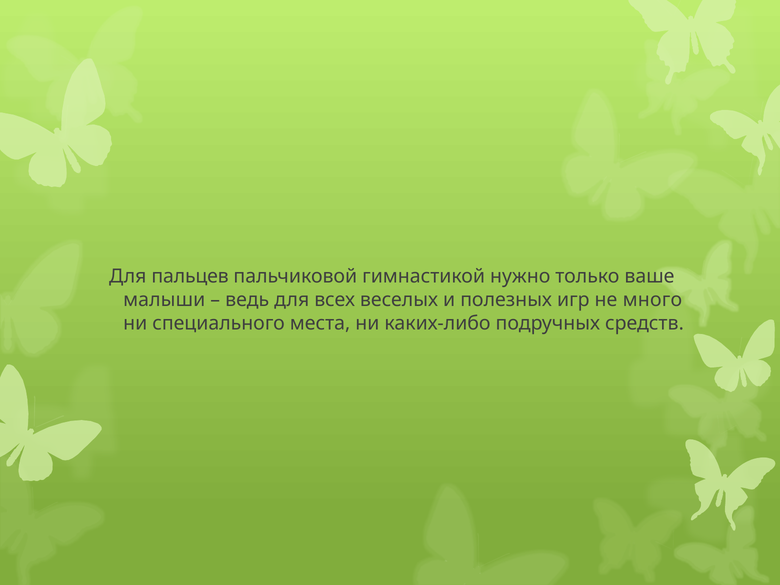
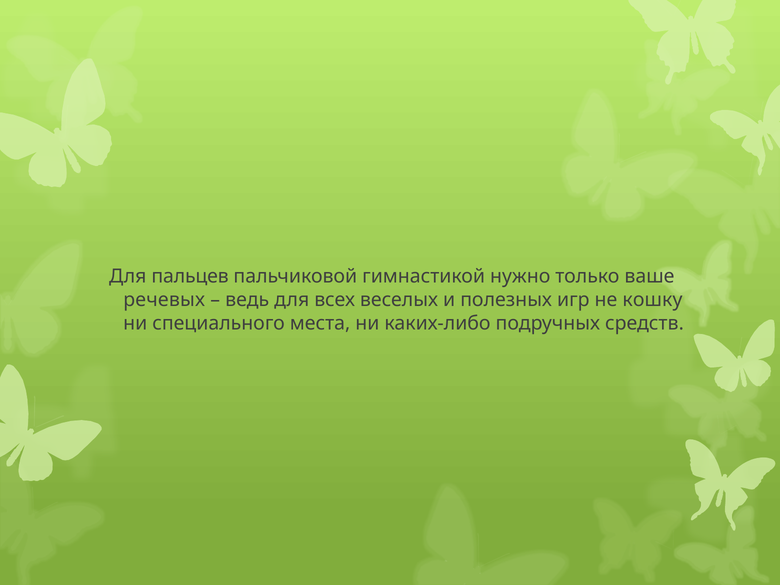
малыши: малыши -> речевых
много: много -> кошку
